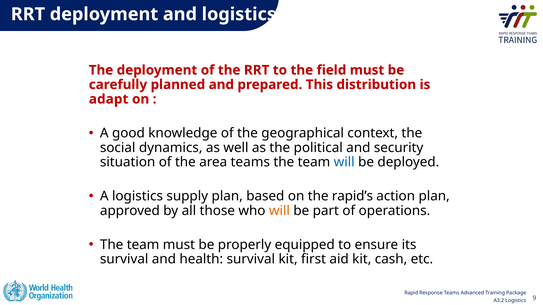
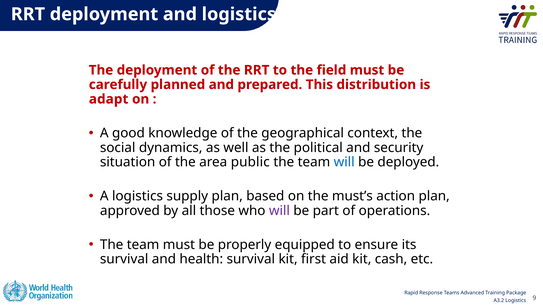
area teams: teams -> public
rapid’s: rapid’s -> must’s
will at (279, 211) colour: orange -> purple
